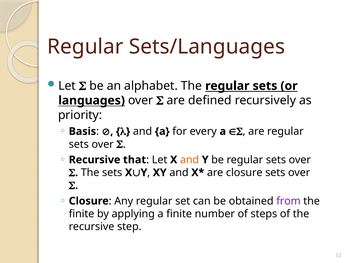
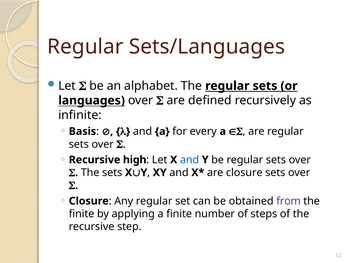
priority: priority -> infinite
that: that -> high
and at (190, 159) colour: orange -> blue
